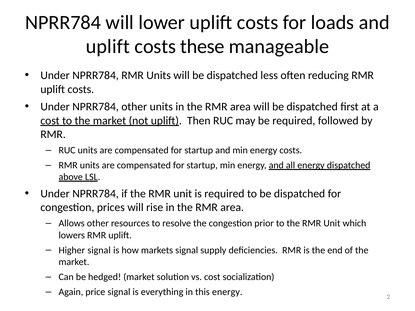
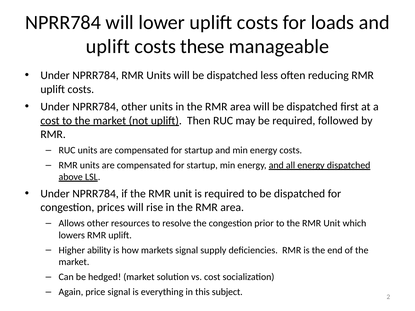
Higher signal: signal -> ability
this energy: energy -> subject
